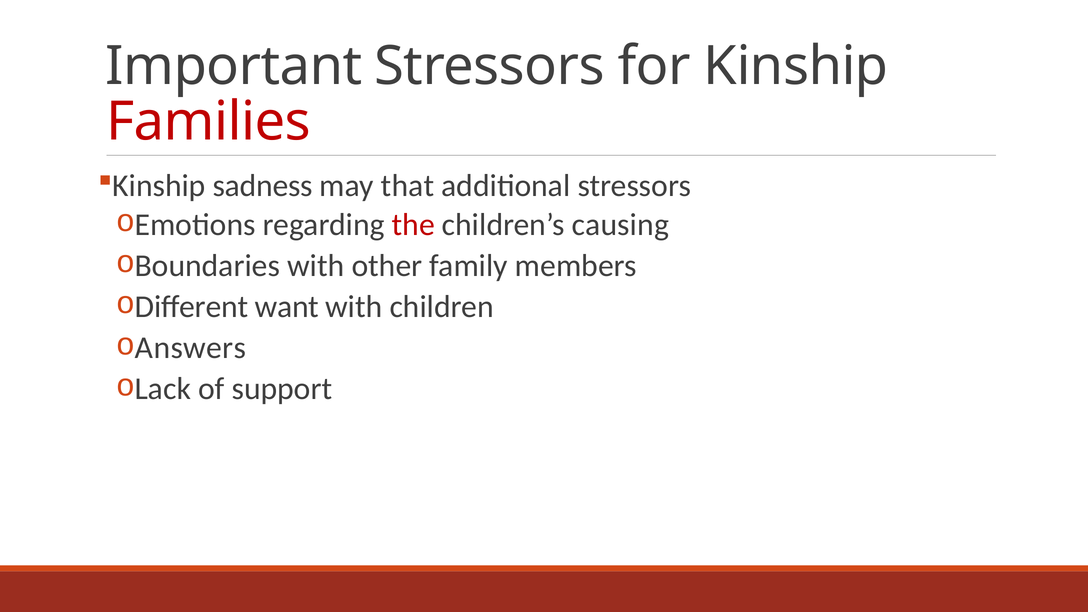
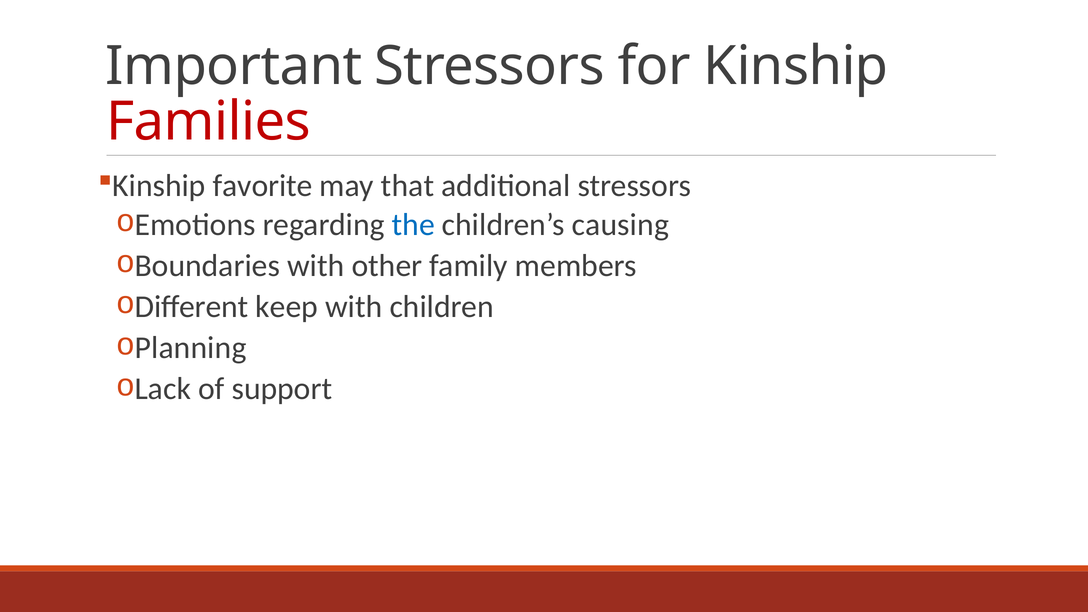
sadness: sadness -> favorite
the colour: red -> blue
want: want -> keep
Answers: Answers -> Planning
